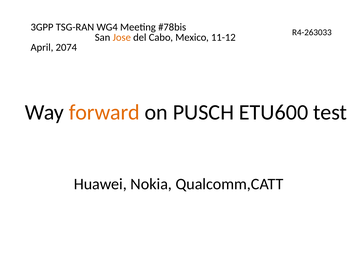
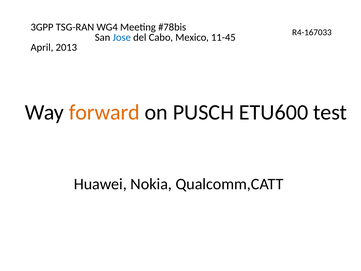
R4-263033: R4-263033 -> R4-167033
Jose colour: orange -> blue
11-12: 11-12 -> 11-45
2074: 2074 -> 2013
